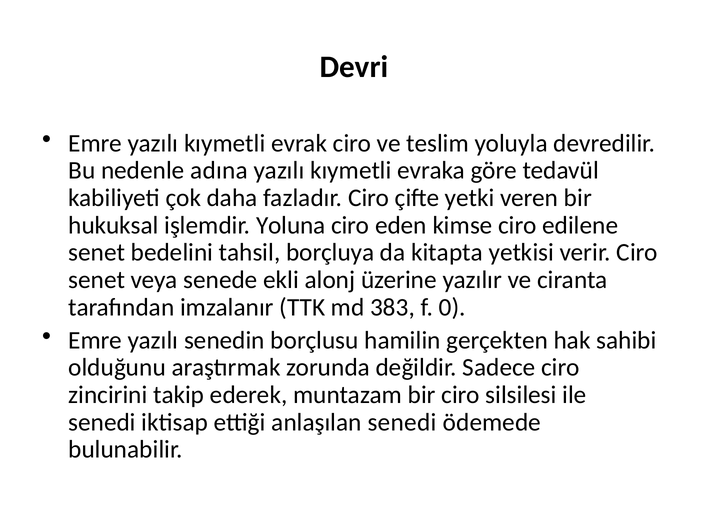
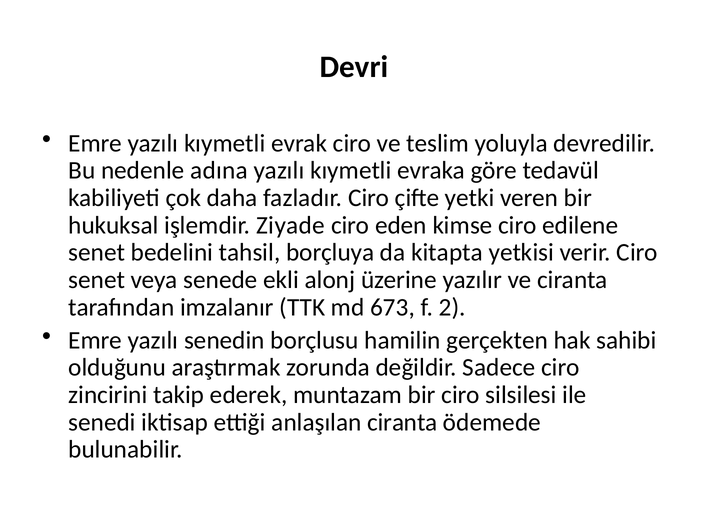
Yoluna: Yoluna -> Ziyade
383: 383 -> 673
0: 0 -> 2
anlaşılan senedi: senedi -> ciranta
